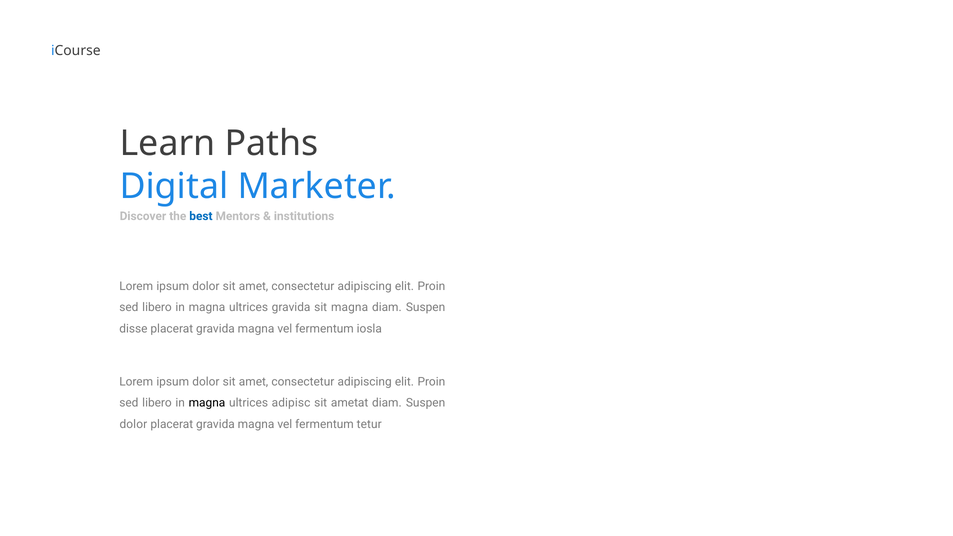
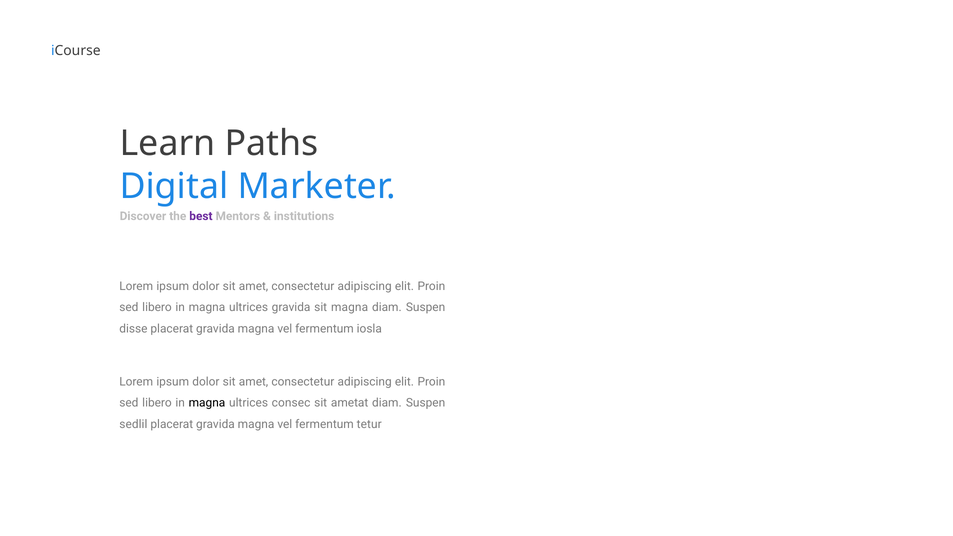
best colour: blue -> purple
adipisc: adipisc -> consec
dolor at (133, 425): dolor -> sedlil
